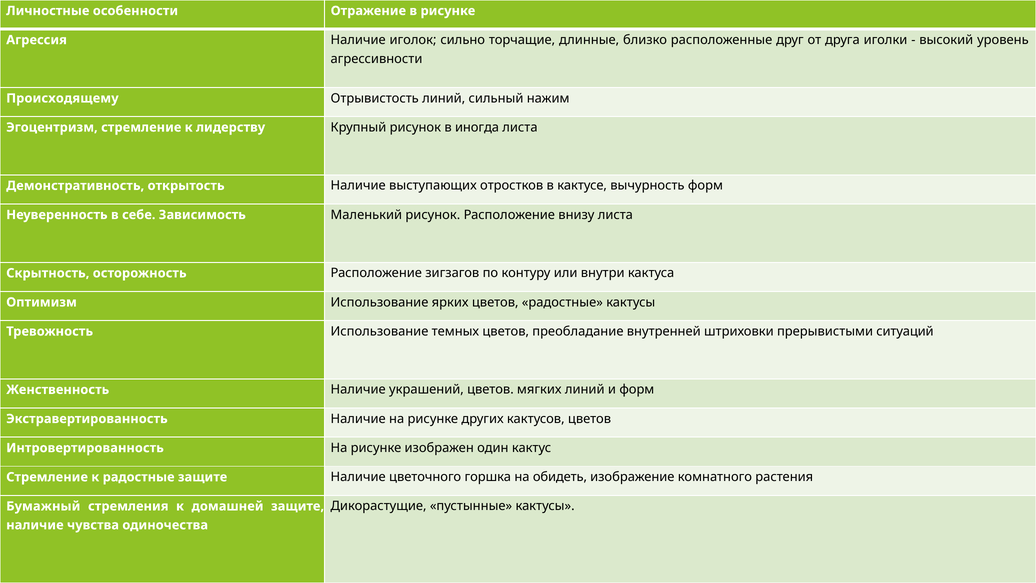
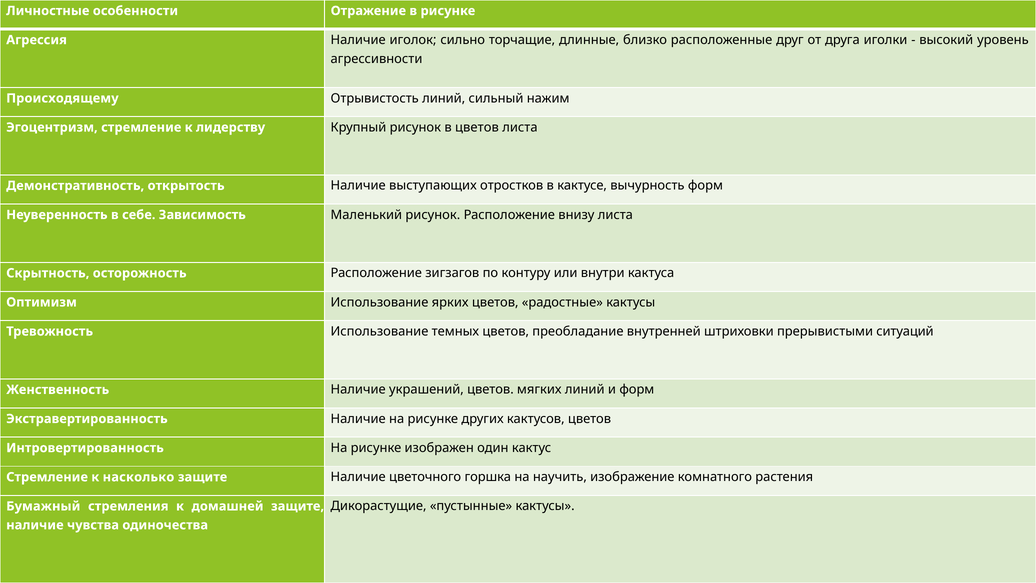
в иногда: иногда -> цветов
к радостные: радостные -> насколько
обидеть: обидеть -> научить
